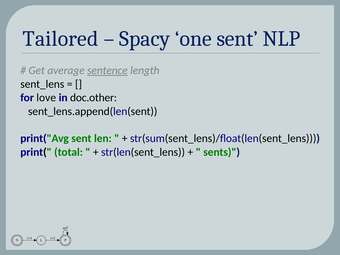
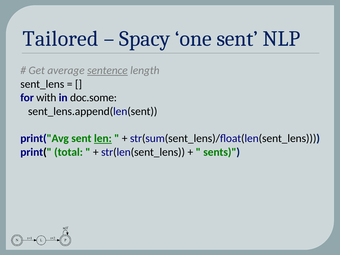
love: love -> with
doc.other: doc.other -> doc.some
len underline: none -> present
